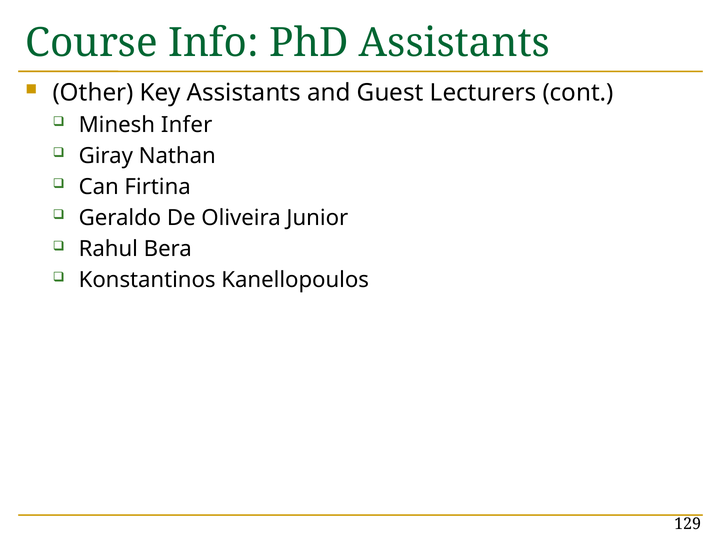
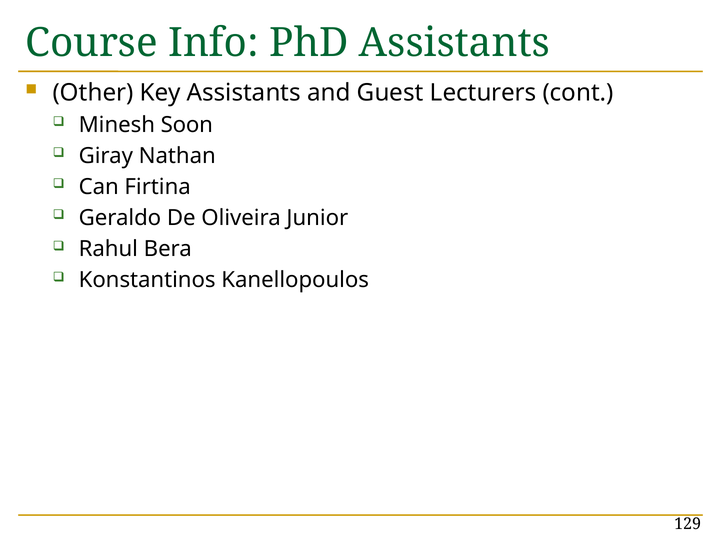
Infer: Infer -> Soon
